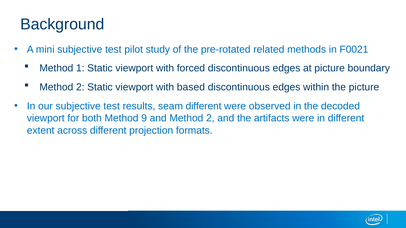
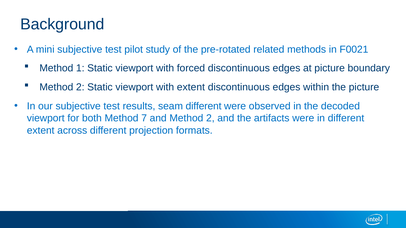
with based: based -> extent
9: 9 -> 7
